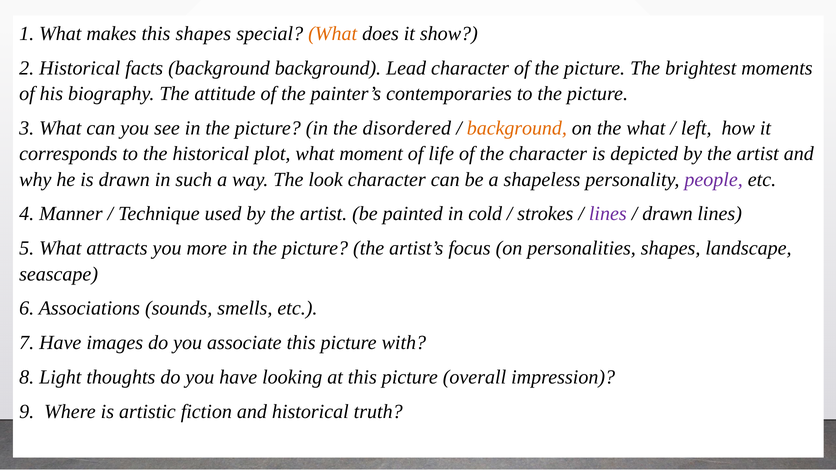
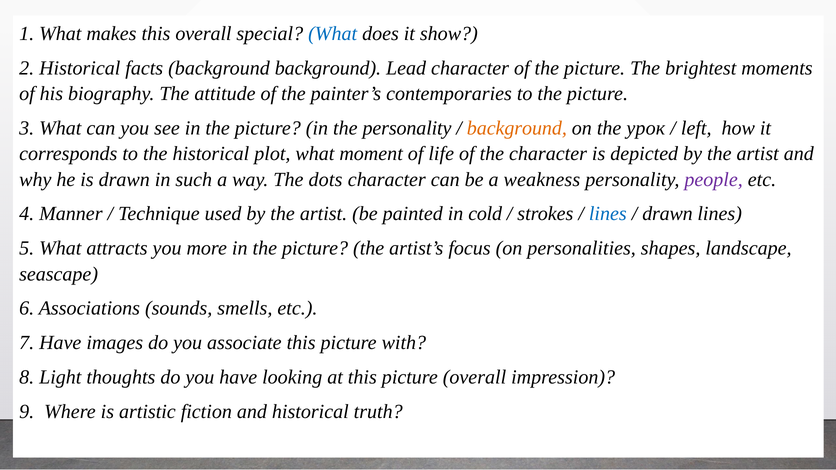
this shapes: shapes -> overall
What at (333, 34) colour: orange -> blue
the disordered: disordered -> personality
the what: what -> урок
look: look -> dots
shapeless: shapeless -> weakness
lines at (608, 214) colour: purple -> blue
